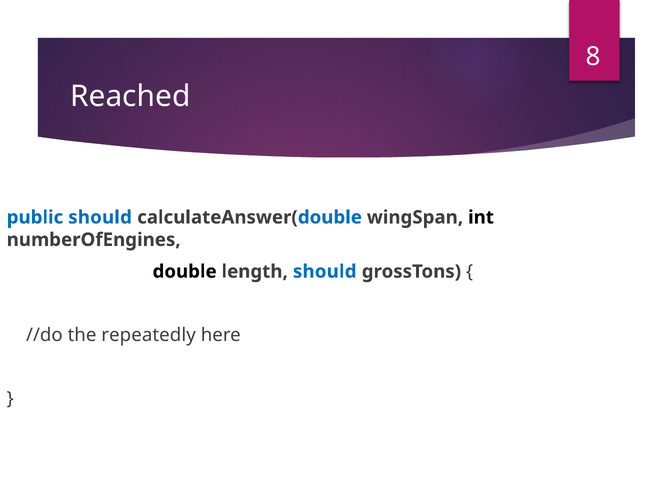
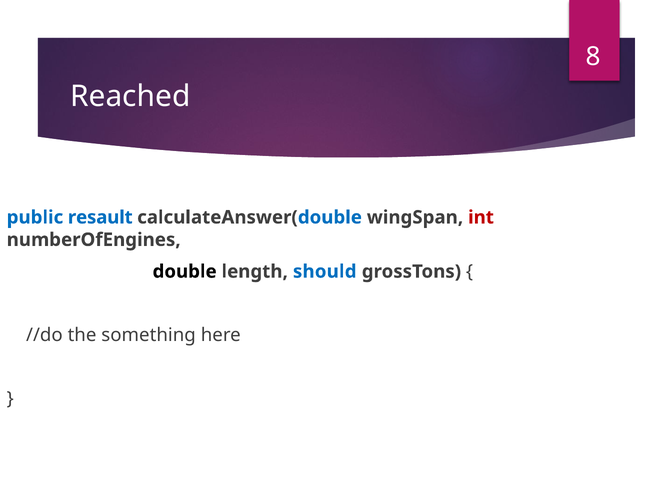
public should: should -> resault
int colour: black -> red
repeatedly: repeatedly -> something
